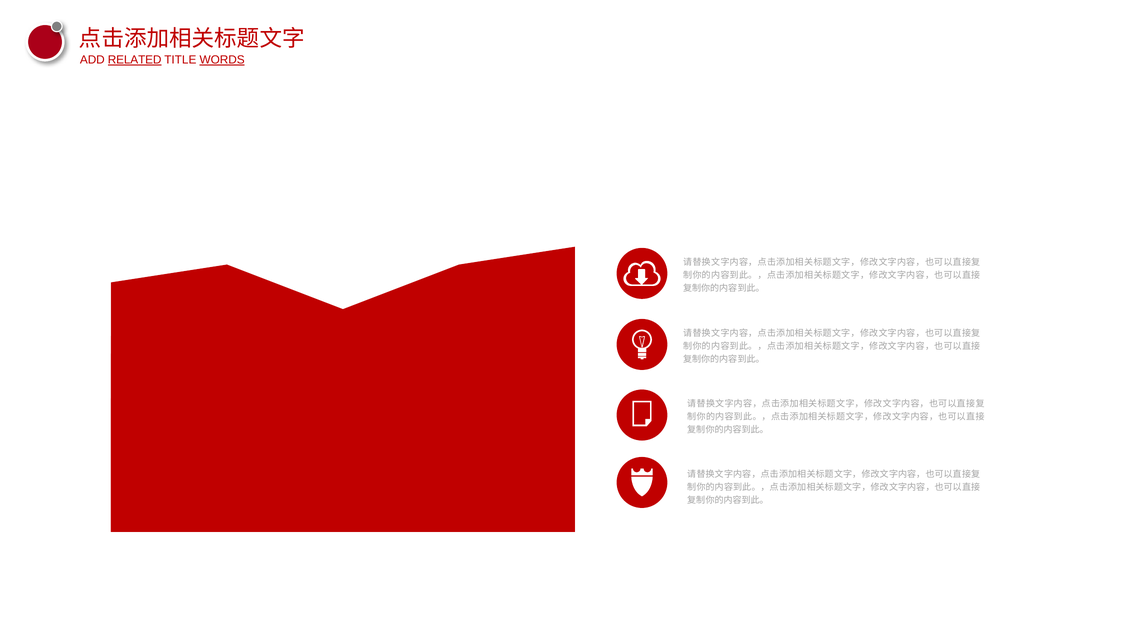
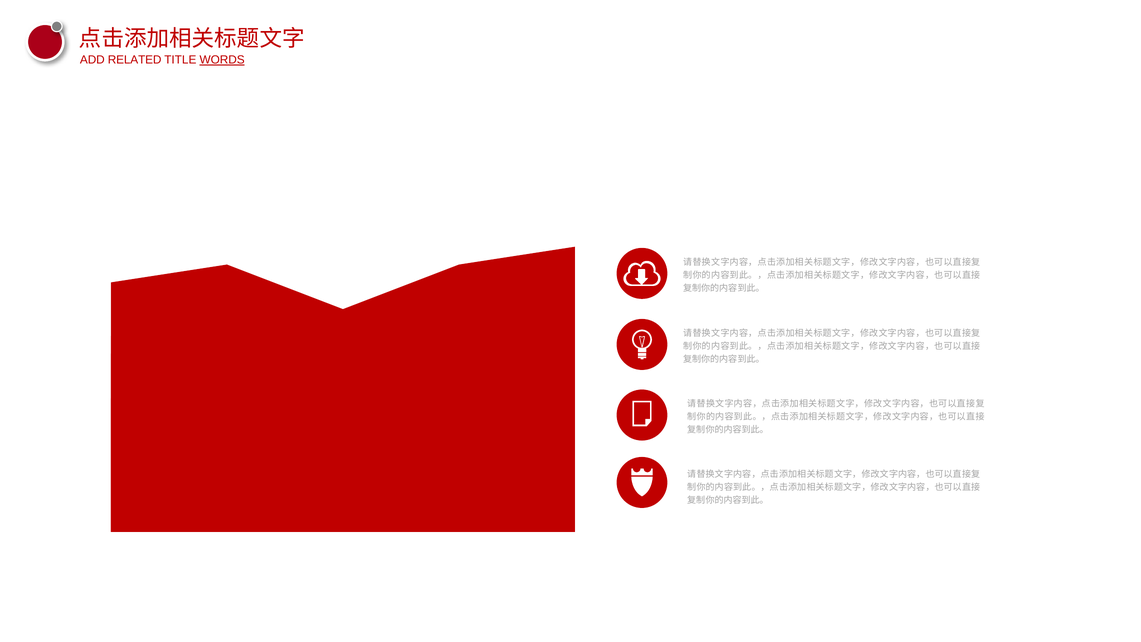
RELATED underline: present -> none
